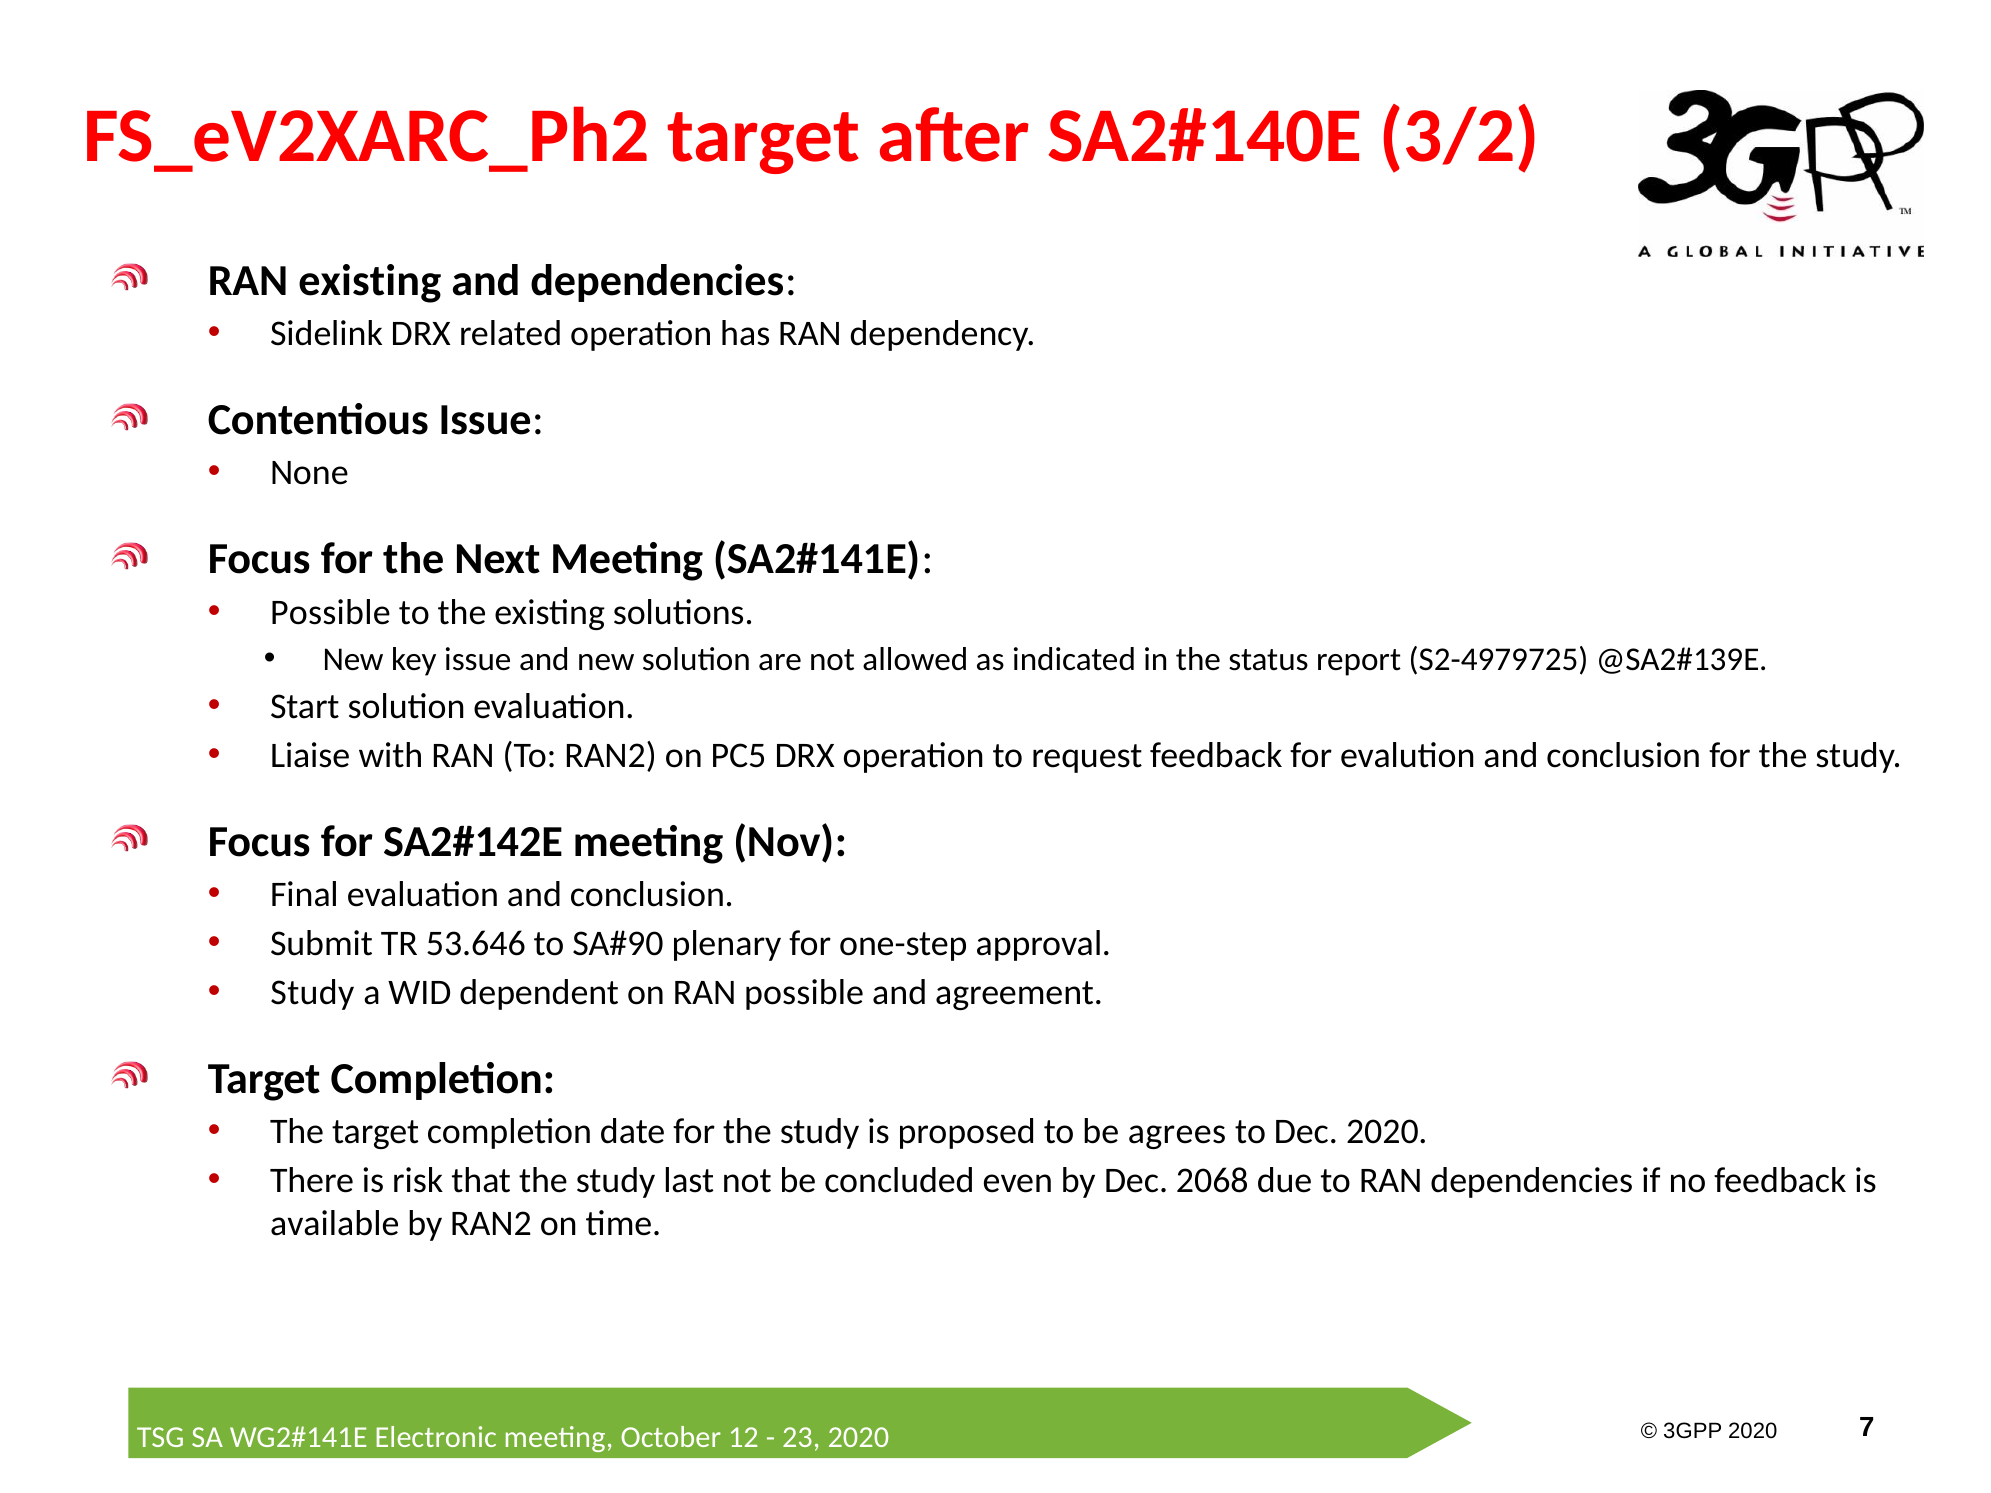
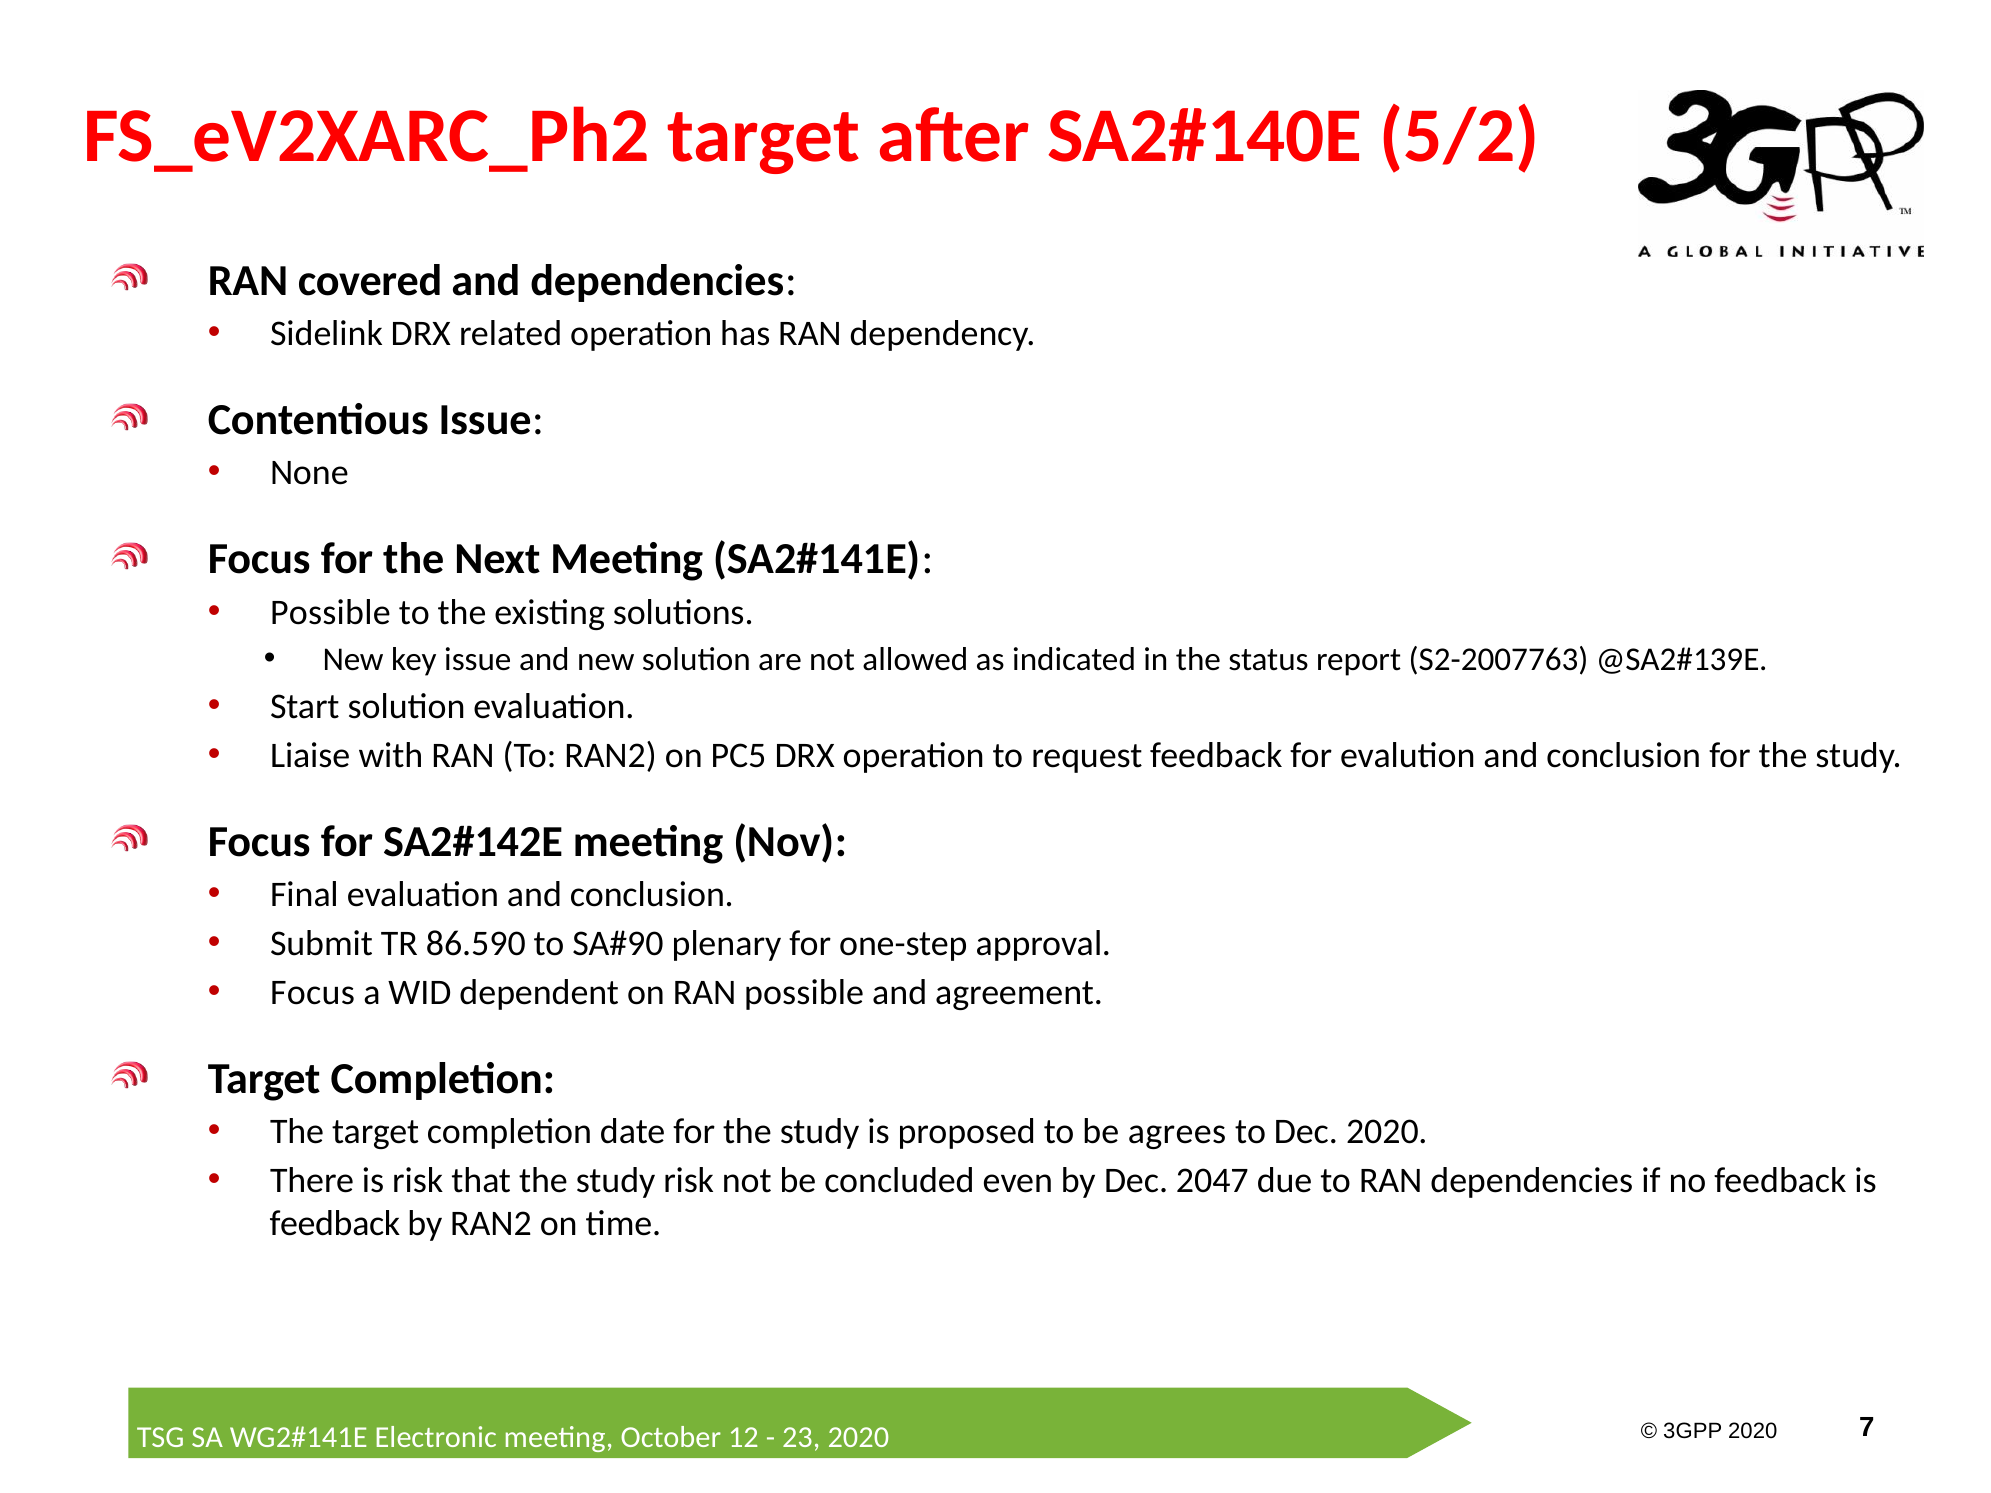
3/2: 3/2 -> 5/2
RAN existing: existing -> covered
S2-4979725: S2-4979725 -> S2-2007763
53.646: 53.646 -> 86.590
Study at (312, 992): Study -> Focus
study last: last -> risk
2068: 2068 -> 2047
available at (335, 1224): available -> feedback
